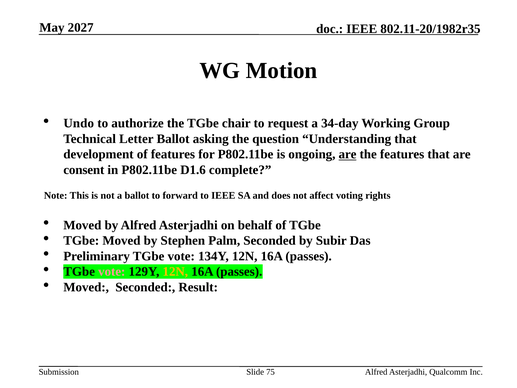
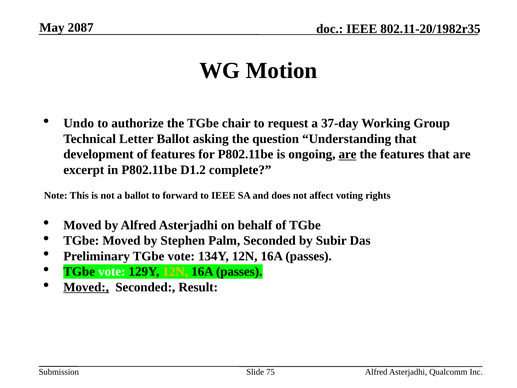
2027: 2027 -> 2087
34-day: 34-day -> 37-day
consent: consent -> excerpt
D1.6: D1.6 -> D1.2
vote at (112, 271) colour: pink -> white
Moved at (86, 287) underline: none -> present
